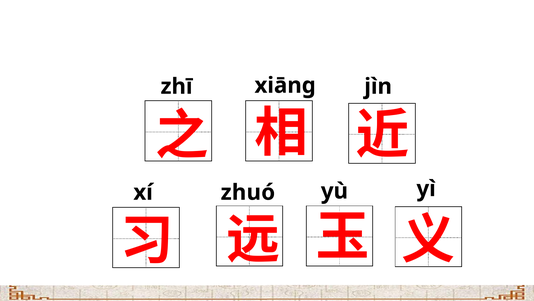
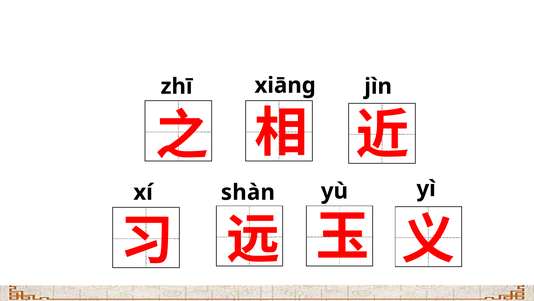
zhuó: zhuó -> shàn
